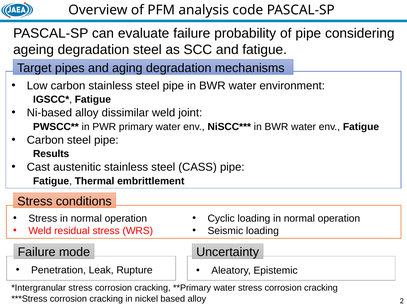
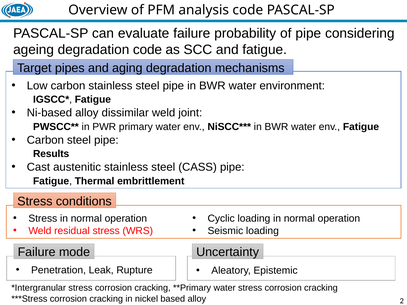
degradation steel: steel -> code
